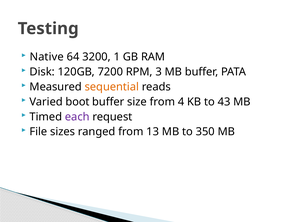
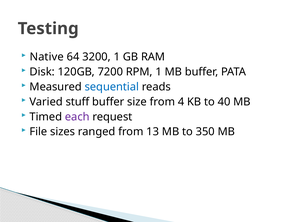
RPM 3: 3 -> 1
sequential colour: orange -> blue
boot: boot -> stuff
43: 43 -> 40
